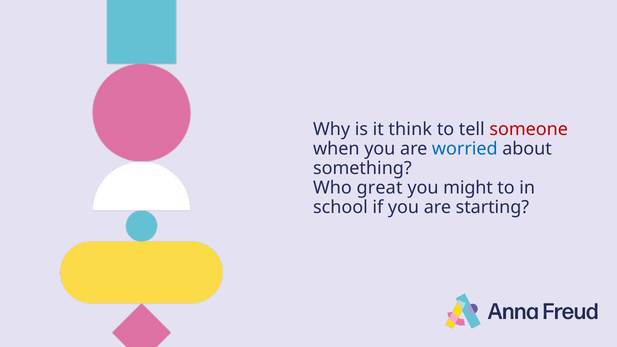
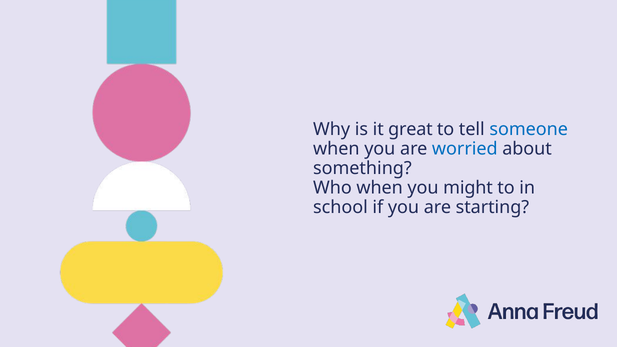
think: think -> great
someone colour: red -> blue
Who great: great -> when
